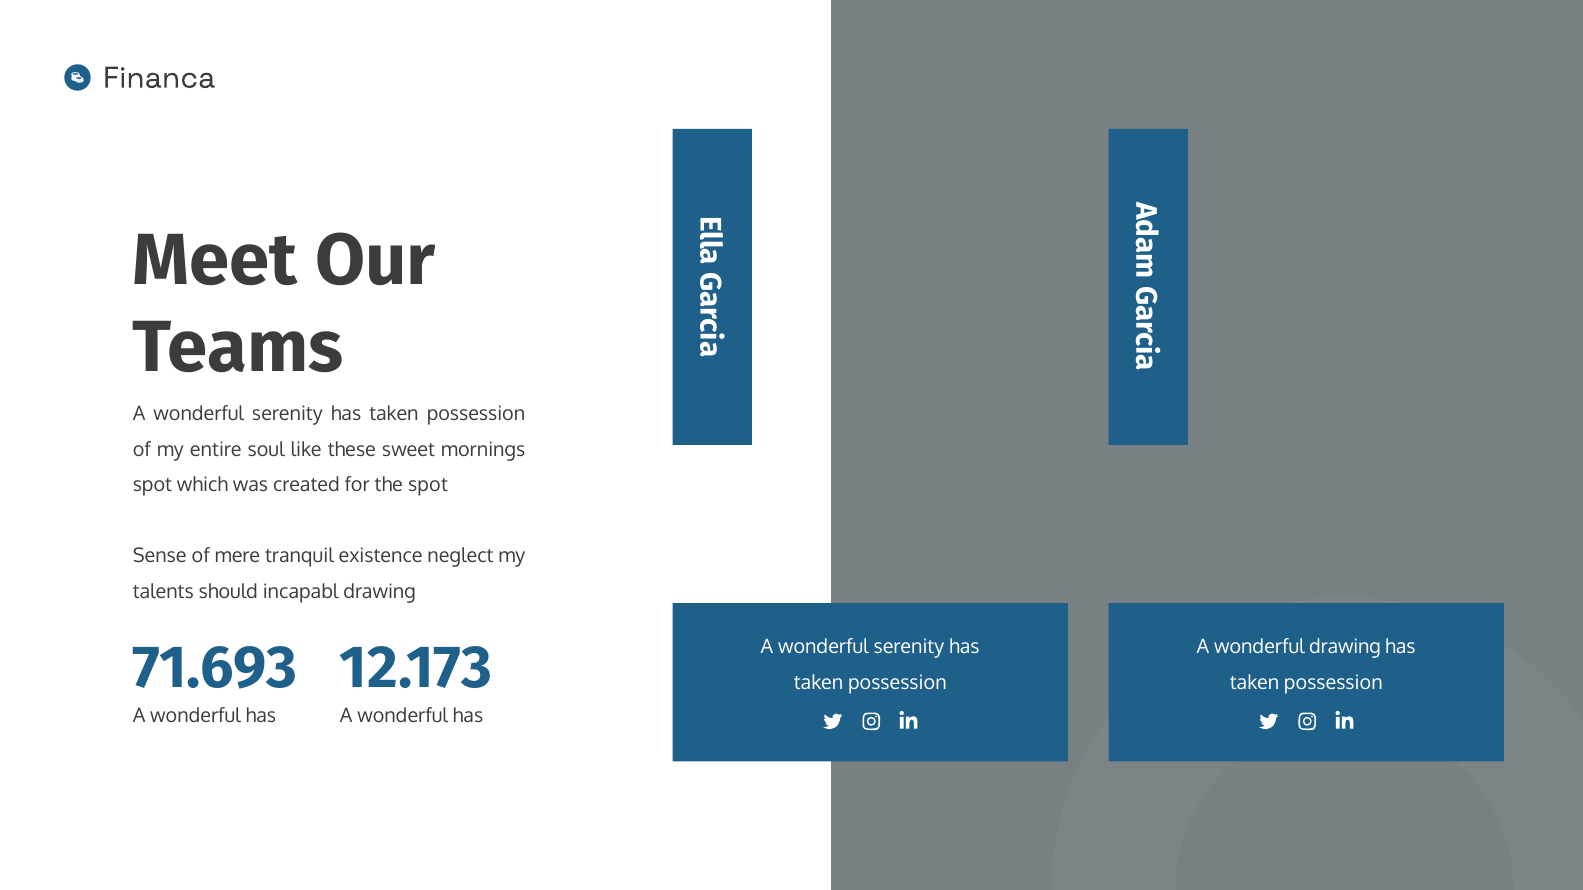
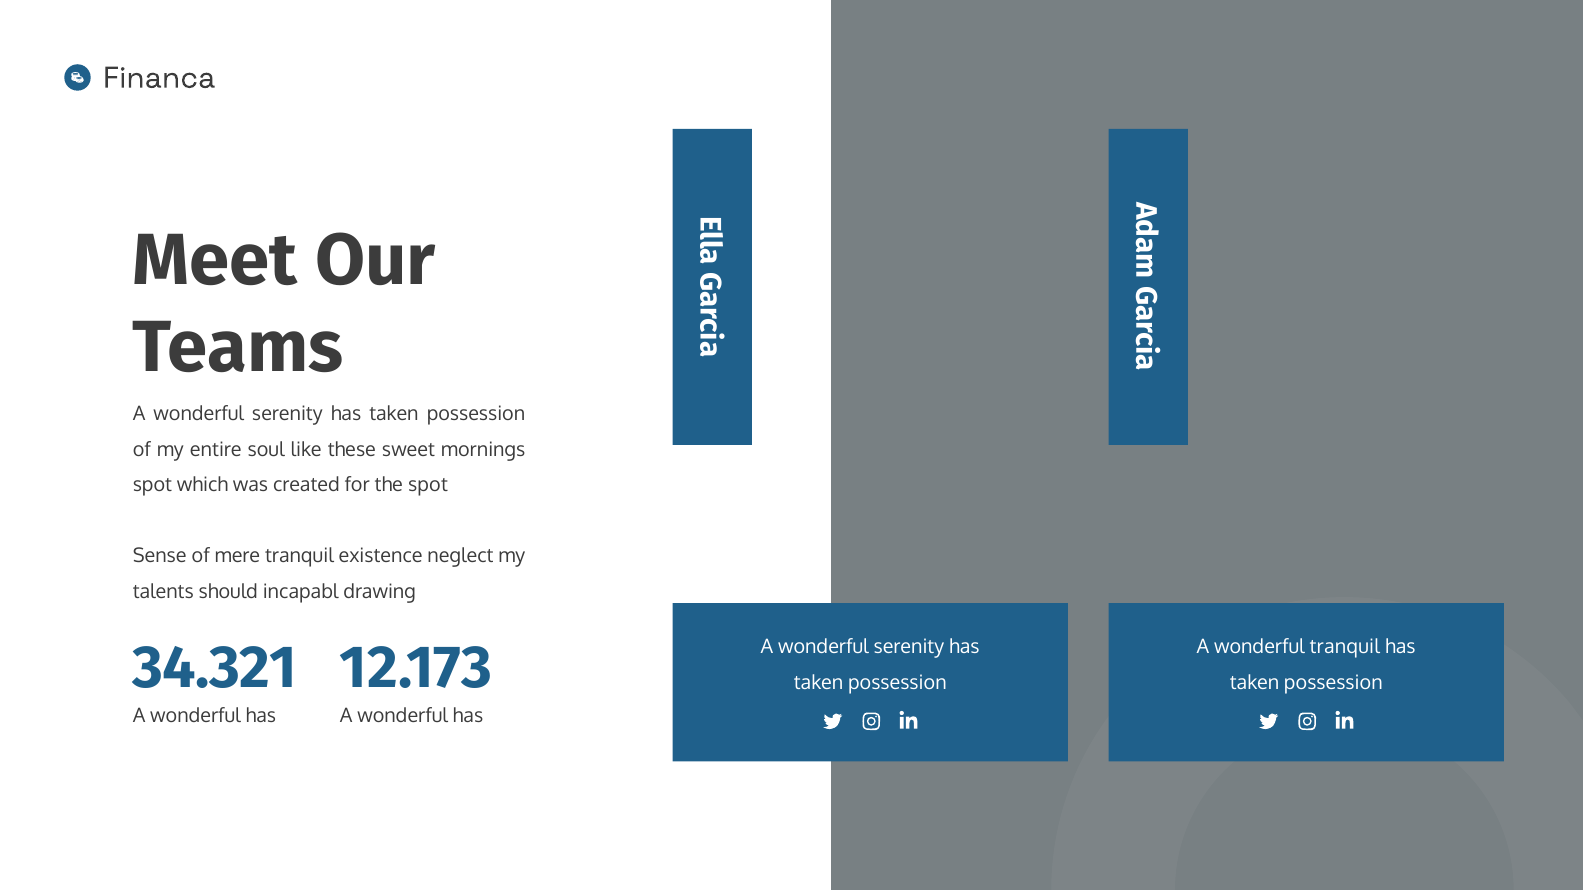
wonderful drawing: drawing -> tranquil
71.693: 71.693 -> 34.321
